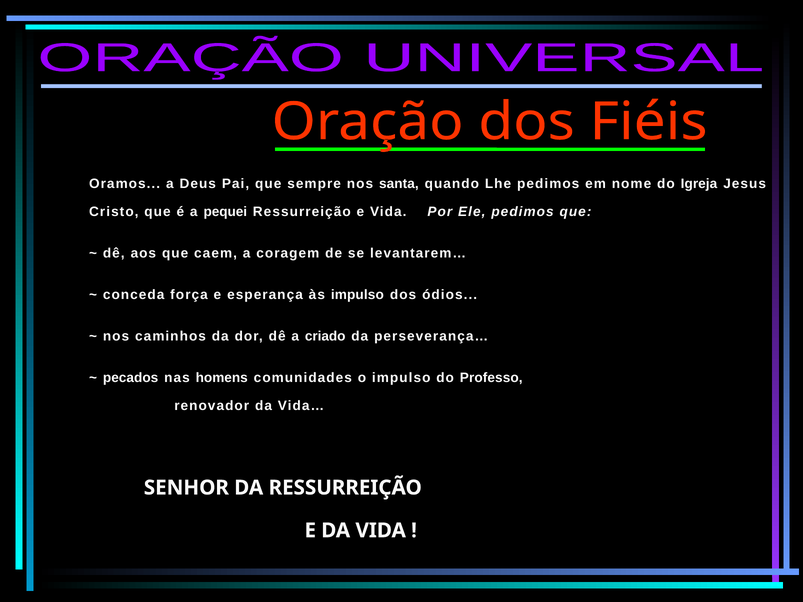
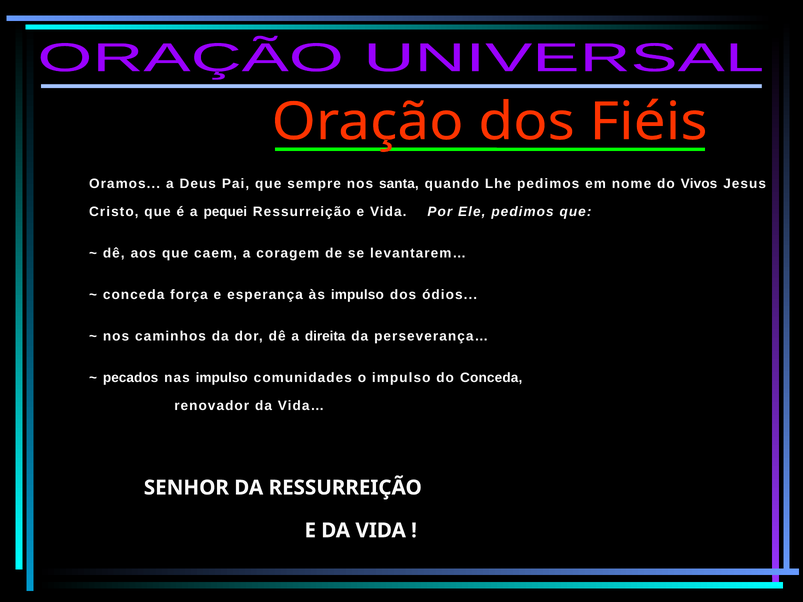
Igreja: Igreja -> Vivos
criado: criado -> direita
nas homens: homens -> impulso
do Professo: Professo -> Conceda
